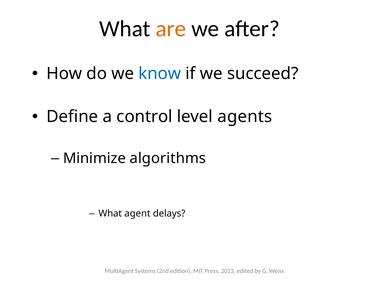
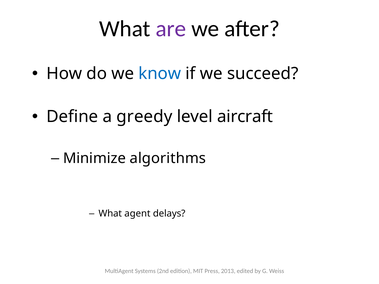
are colour: orange -> purple
control: control -> greedy
agents: agents -> aircraft
